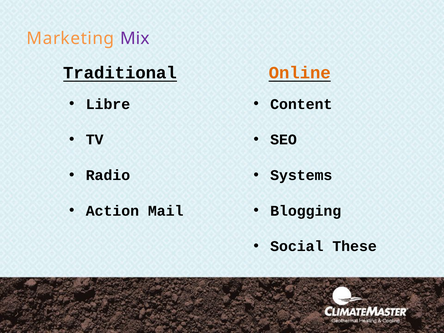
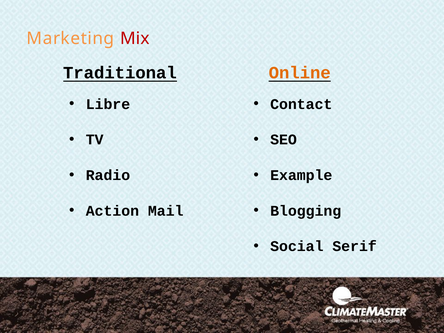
Mix colour: purple -> red
Content: Content -> Contact
Systems: Systems -> Example
These: These -> Serif
